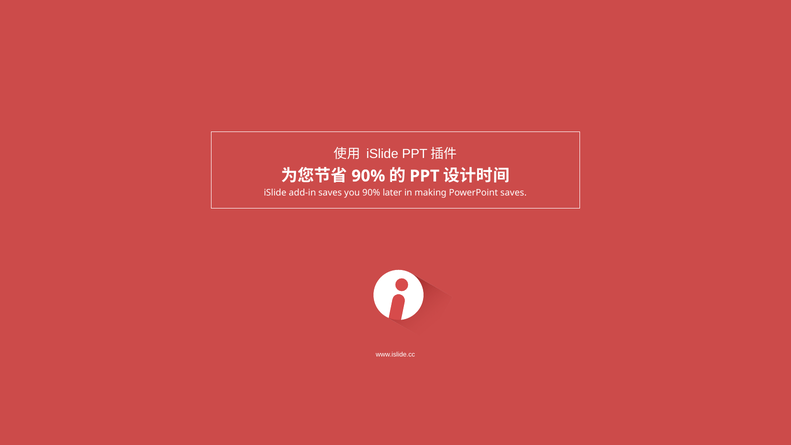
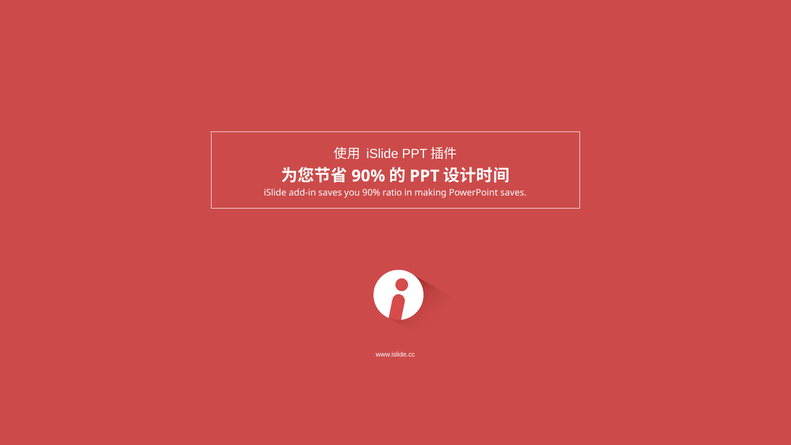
later: later -> ratio
